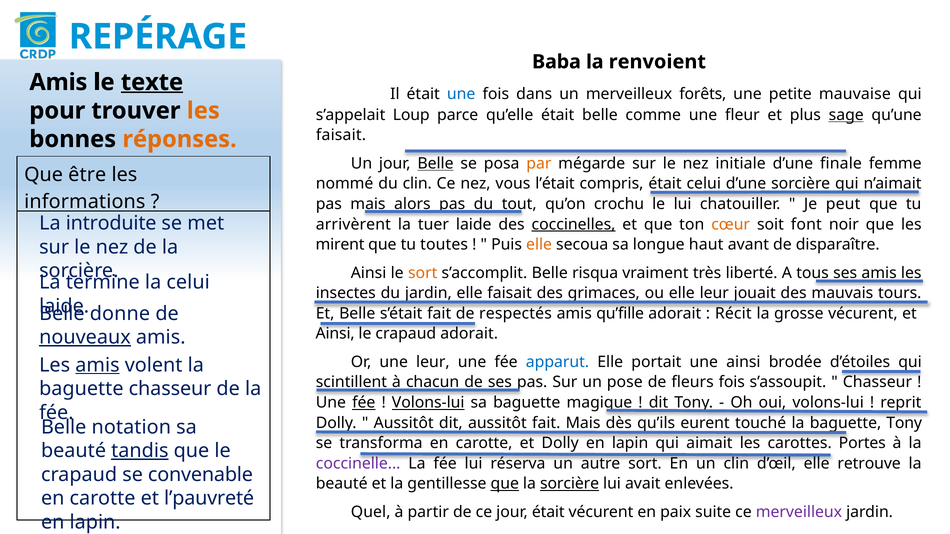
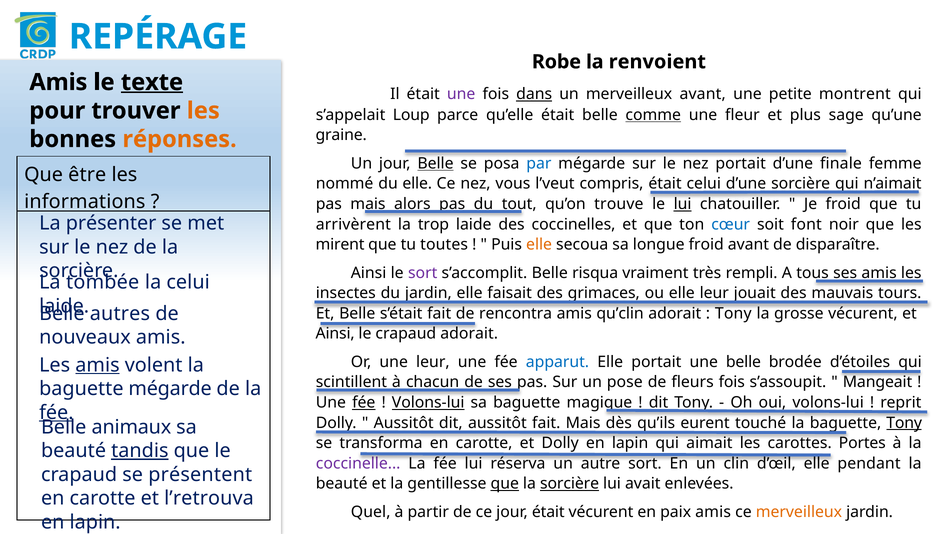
Baba: Baba -> Robe
une at (461, 94) colour: blue -> purple
dans underline: none -> present
merveilleux forêts: forêts -> avant
mauvaise: mauvaise -> montrent
comme underline: none -> present
sage underline: present -> none
faisait at (341, 135): faisait -> graine
par colour: orange -> blue
nez initiale: initiale -> portait
du clin: clin -> elle
l’était: l’était -> l’veut
crochu: crochu -> trouve
lui at (683, 204) underline: none -> present
Je peut: peut -> froid
introduite: introduite -> présenter
tuer: tuer -> trop
coccinelles underline: present -> none
cœur colour: orange -> blue
longue haut: haut -> froid
sort at (423, 273) colour: orange -> purple
liberté: liberté -> rempli
termine: termine -> tombée
donne: donne -> autres
respectés: respectés -> rencontra
qu’fille: qu’fille -> qu’clin
Récit at (733, 314): Récit -> Tony
nouveaux underline: present -> none
une ainsi: ainsi -> belle
Chasseur at (877, 382): Chasseur -> Mangeait
baguette chasseur: chasseur -> mégarde
fée at (56, 413) underline: none -> present
Tony at (904, 423) underline: none -> present
notation: notation -> animaux
retrouve: retrouve -> pendant
convenable: convenable -> présentent
l’pauvreté: l’pauvreté -> l’retrouva
paix suite: suite -> amis
merveilleux at (799, 512) colour: purple -> orange
